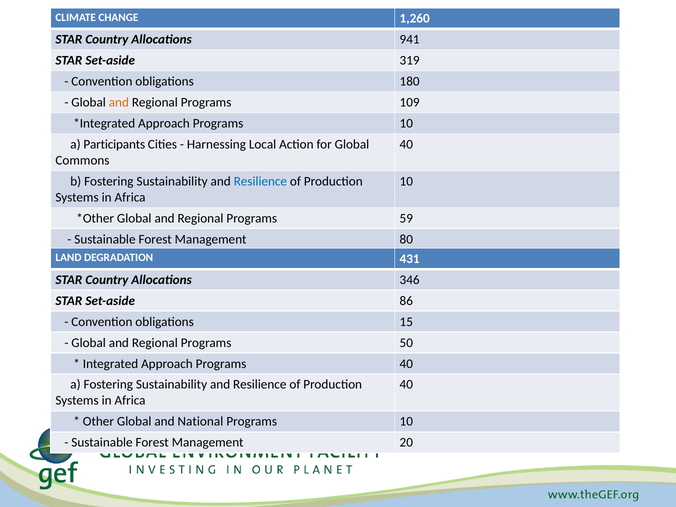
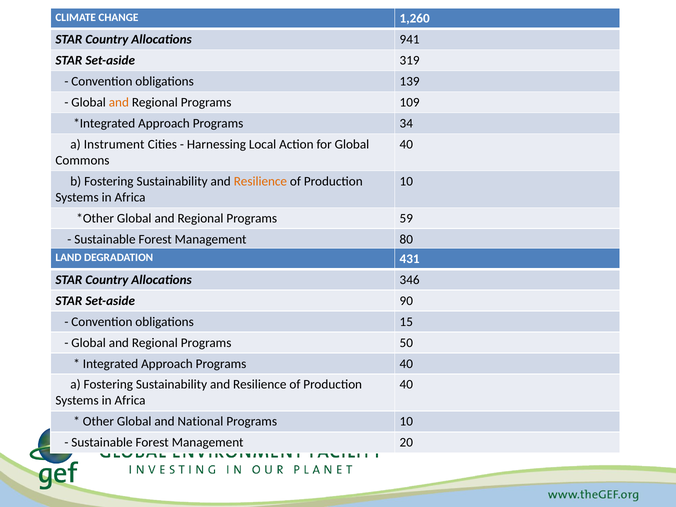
180: 180 -> 139
Approach Programs 10: 10 -> 34
Participants: Participants -> Instrument
Resilience at (260, 181) colour: blue -> orange
86: 86 -> 90
